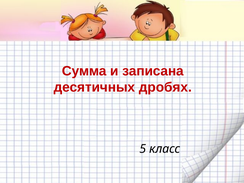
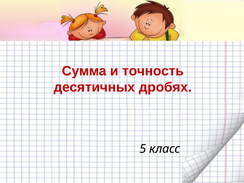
записана: записана -> точность
